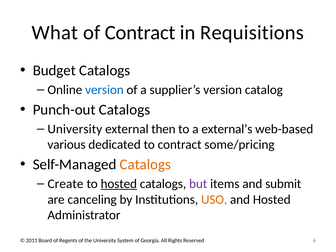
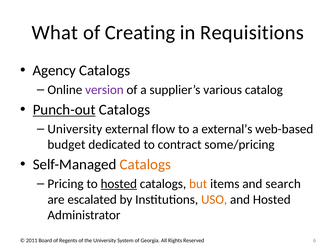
of Contract: Contract -> Creating
Budget: Budget -> Agency
version at (104, 90) colour: blue -> purple
supplier’s version: version -> various
Punch-out underline: none -> present
then: then -> flow
various: various -> budget
Create: Create -> Pricing
but colour: purple -> orange
submit: submit -> search
canceling: canceling -> escalated
